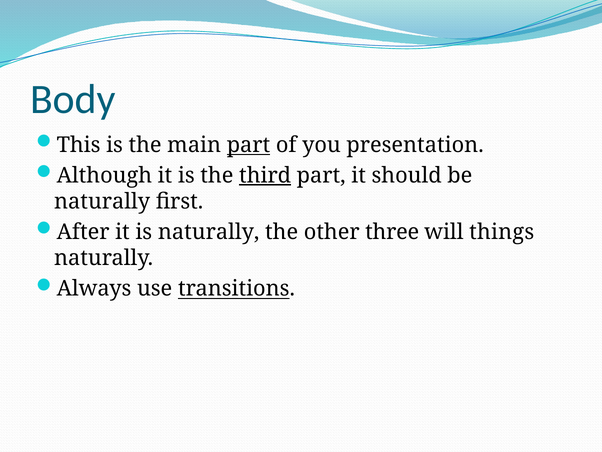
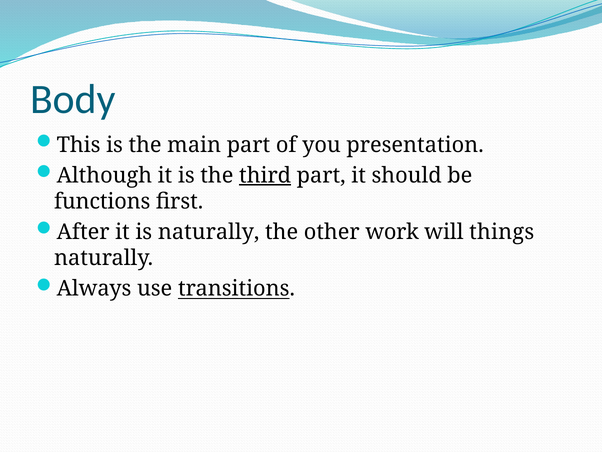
part at (248, 145) underline: present -> none
naturally at (102, 201): naturally -> functions
three: three -> work
